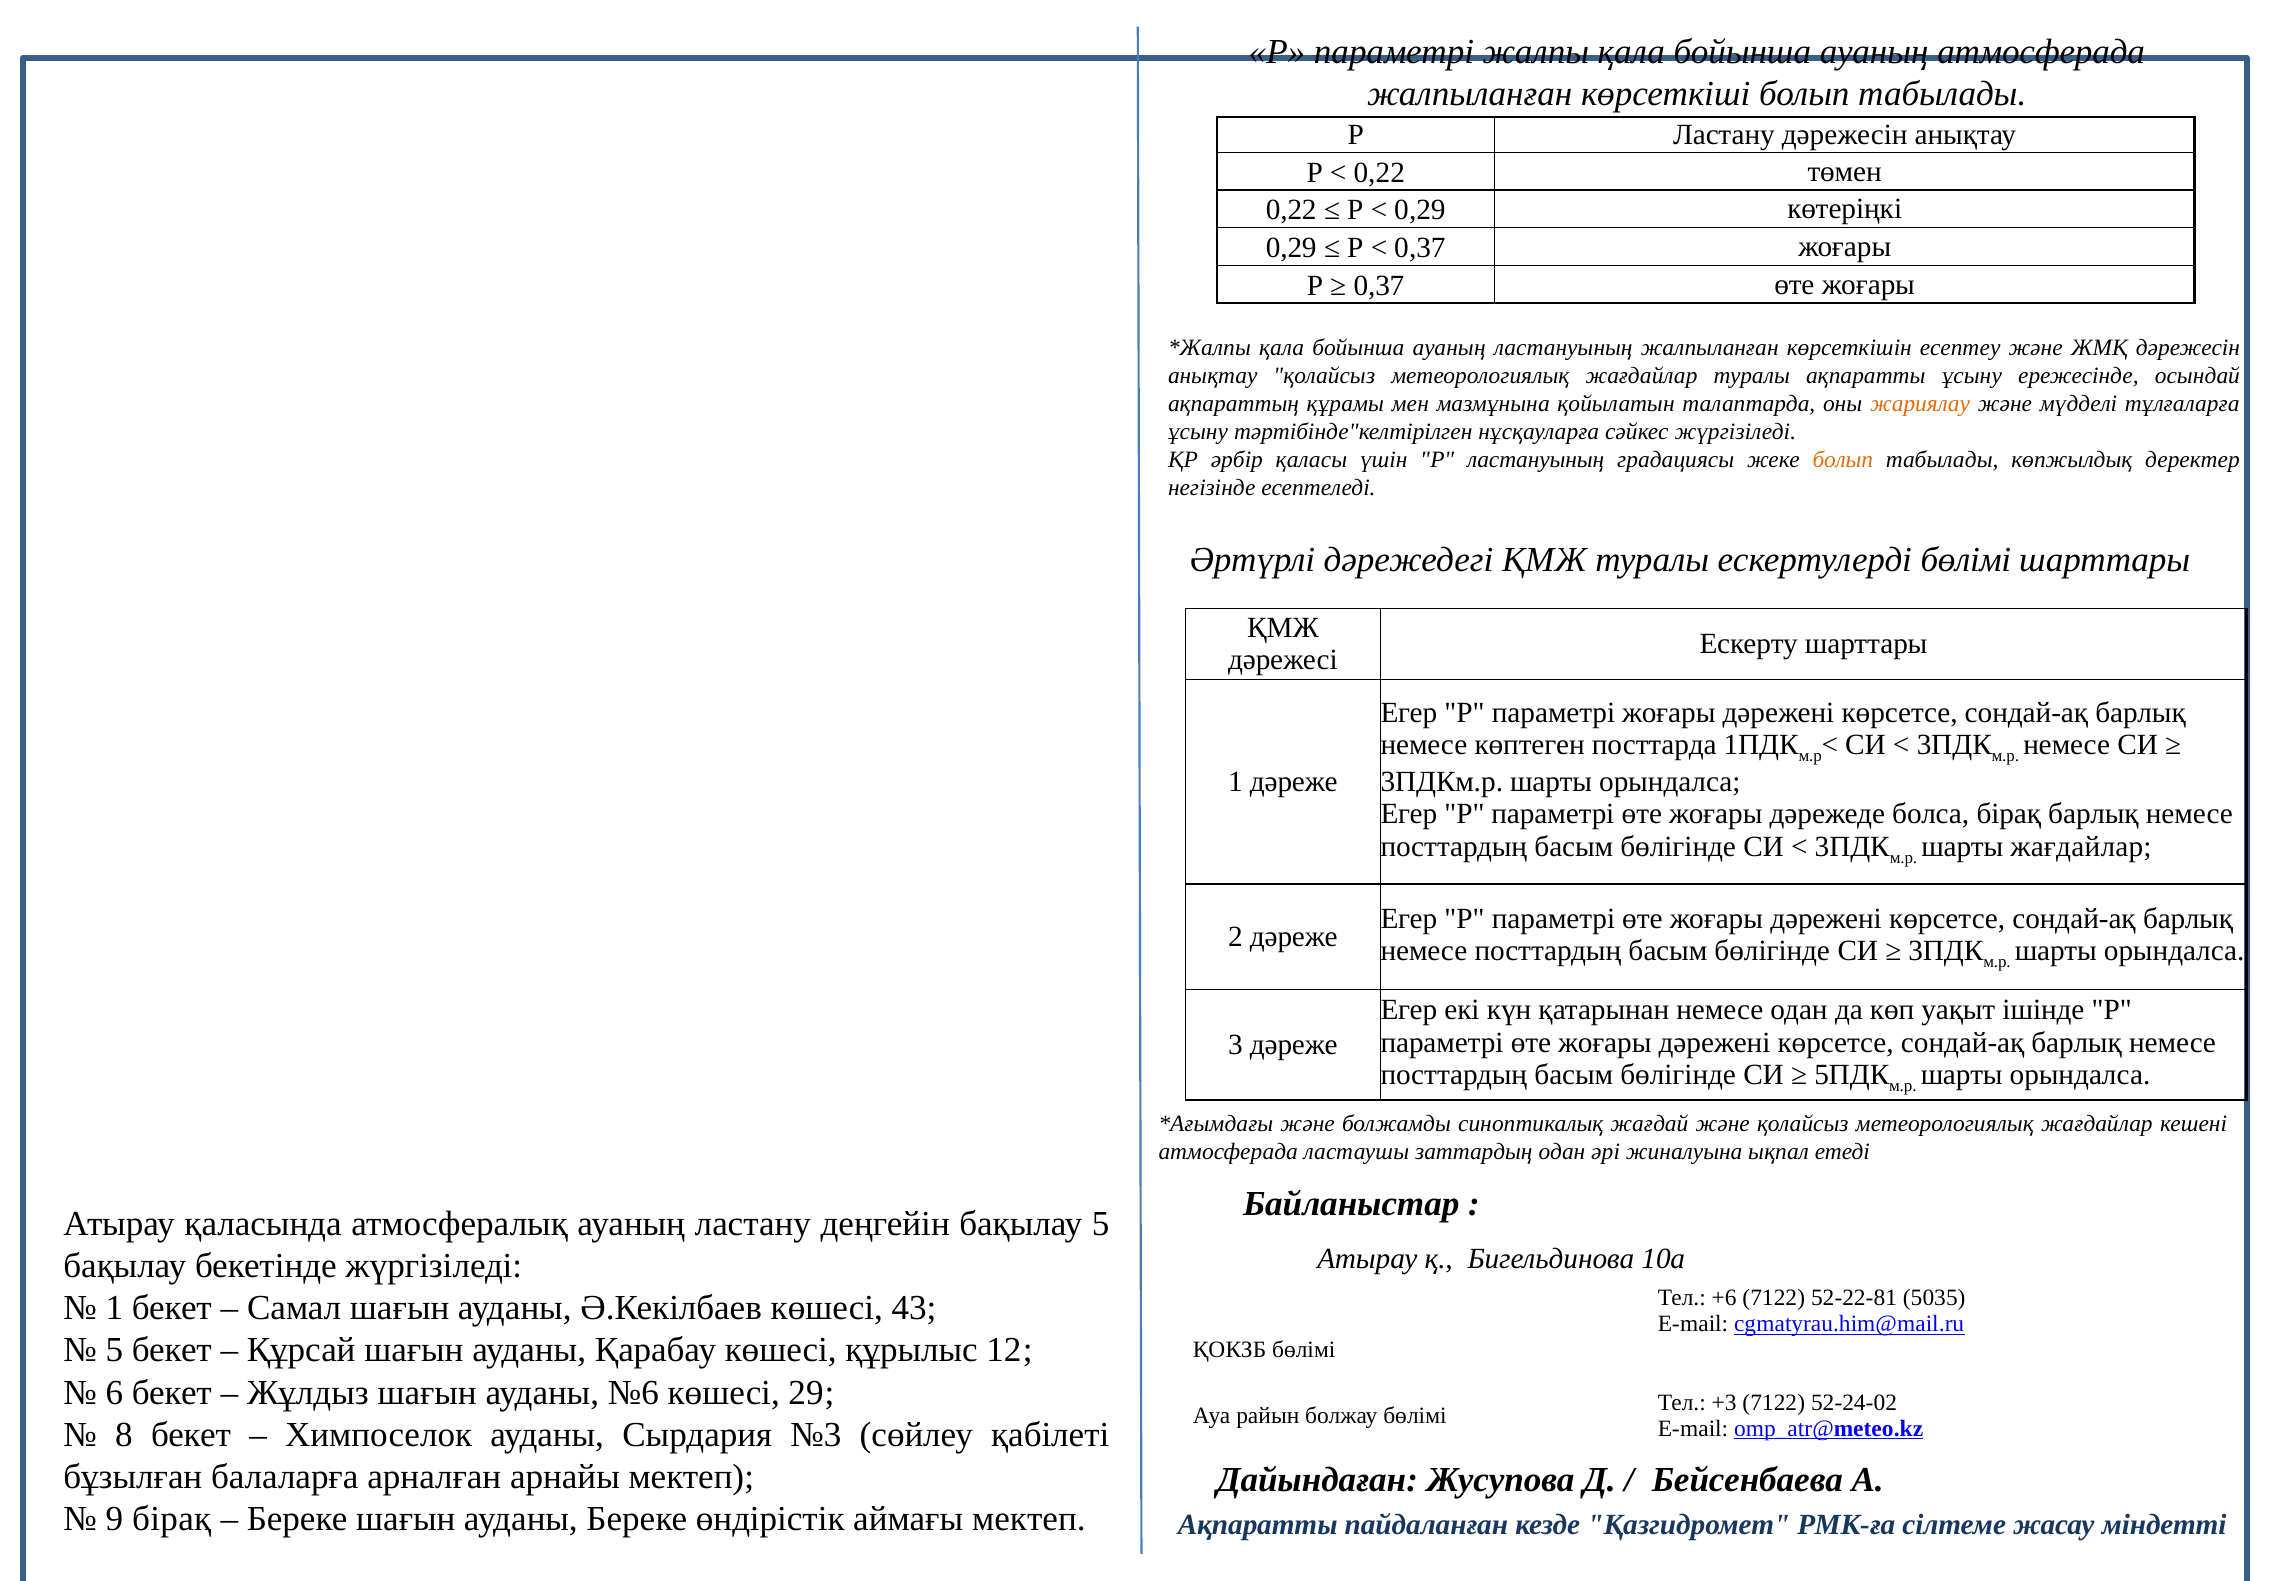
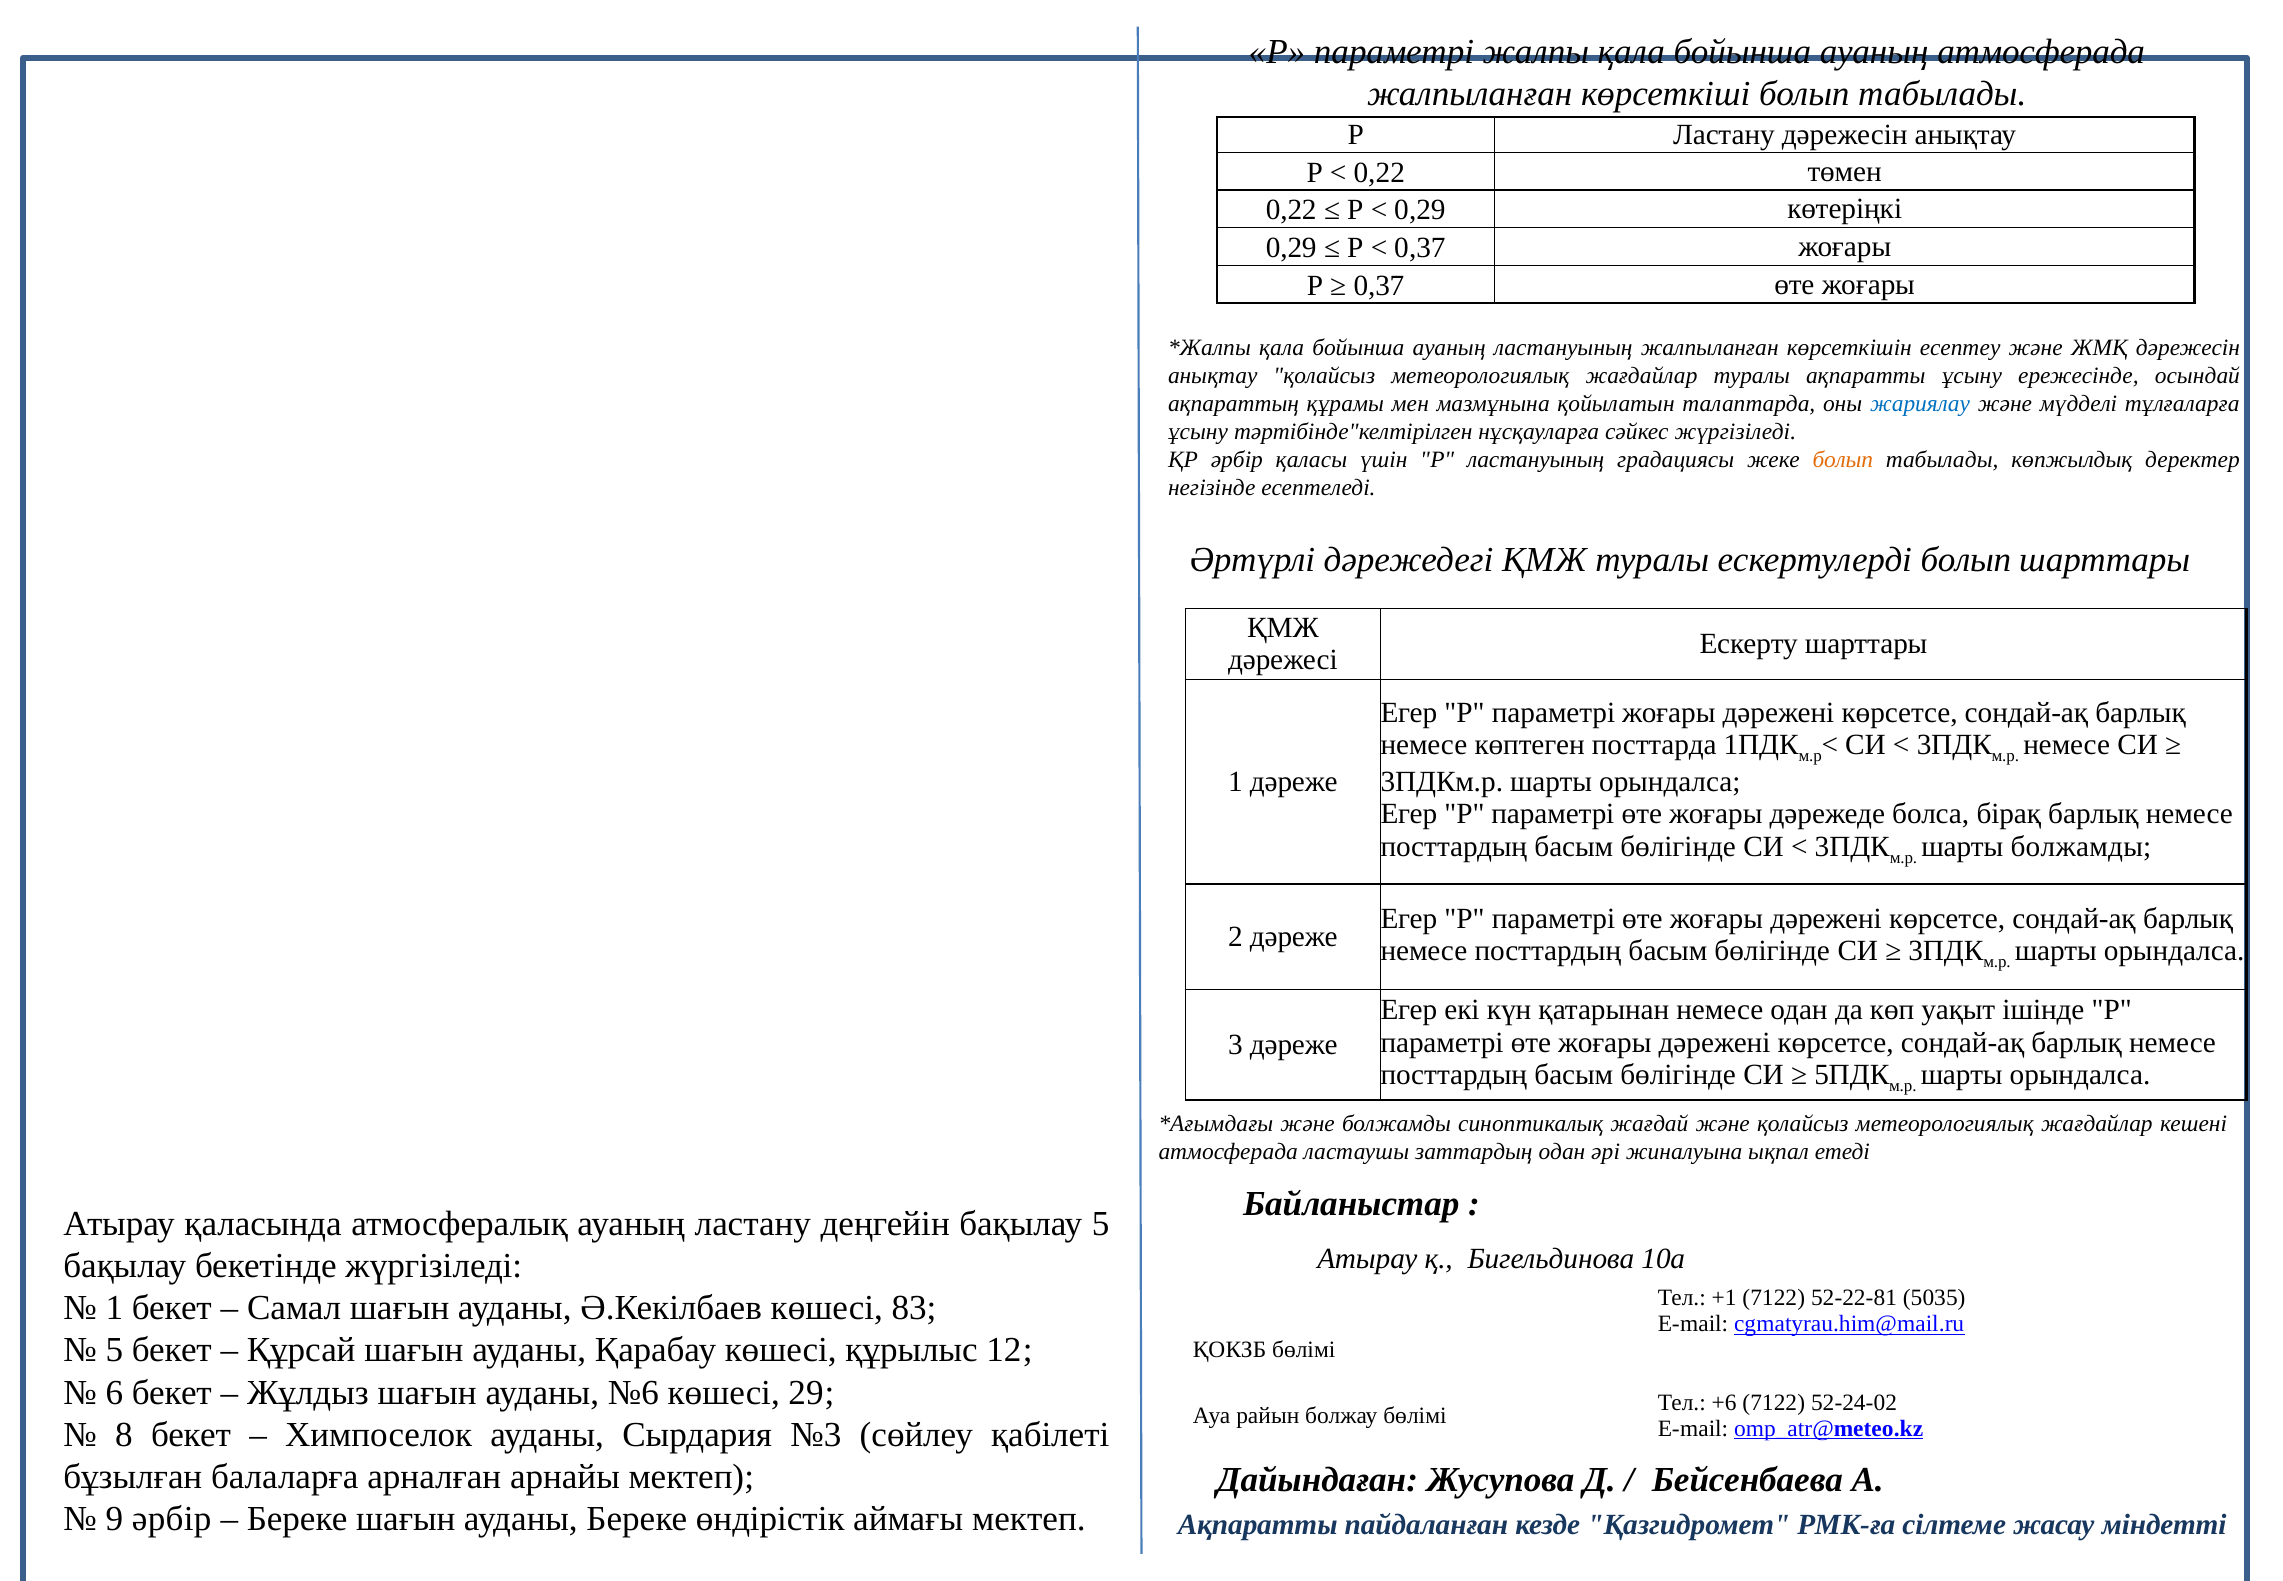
жариялау colour: orange -> blue
ескертулерді бөлімі: бөлімі -> болып
шарты жағдайлар: жағдайлар -> болжамды
+6: +6 -> +1
43: 43 -> 83
+3: +3 -> +6
9 бірақ: бірақ -> әрбір
